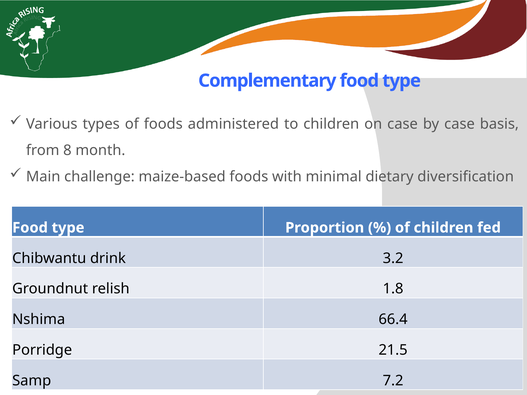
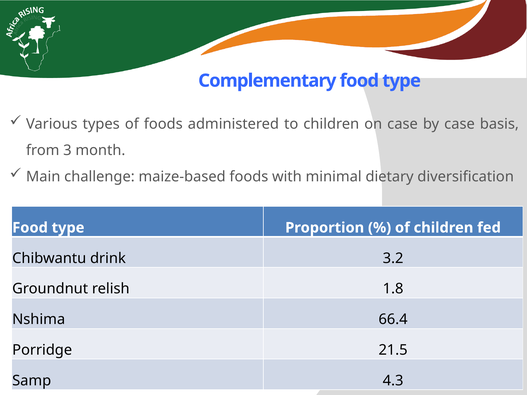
8: 8 -> 3
7.2: 7.2 -> 4.3
